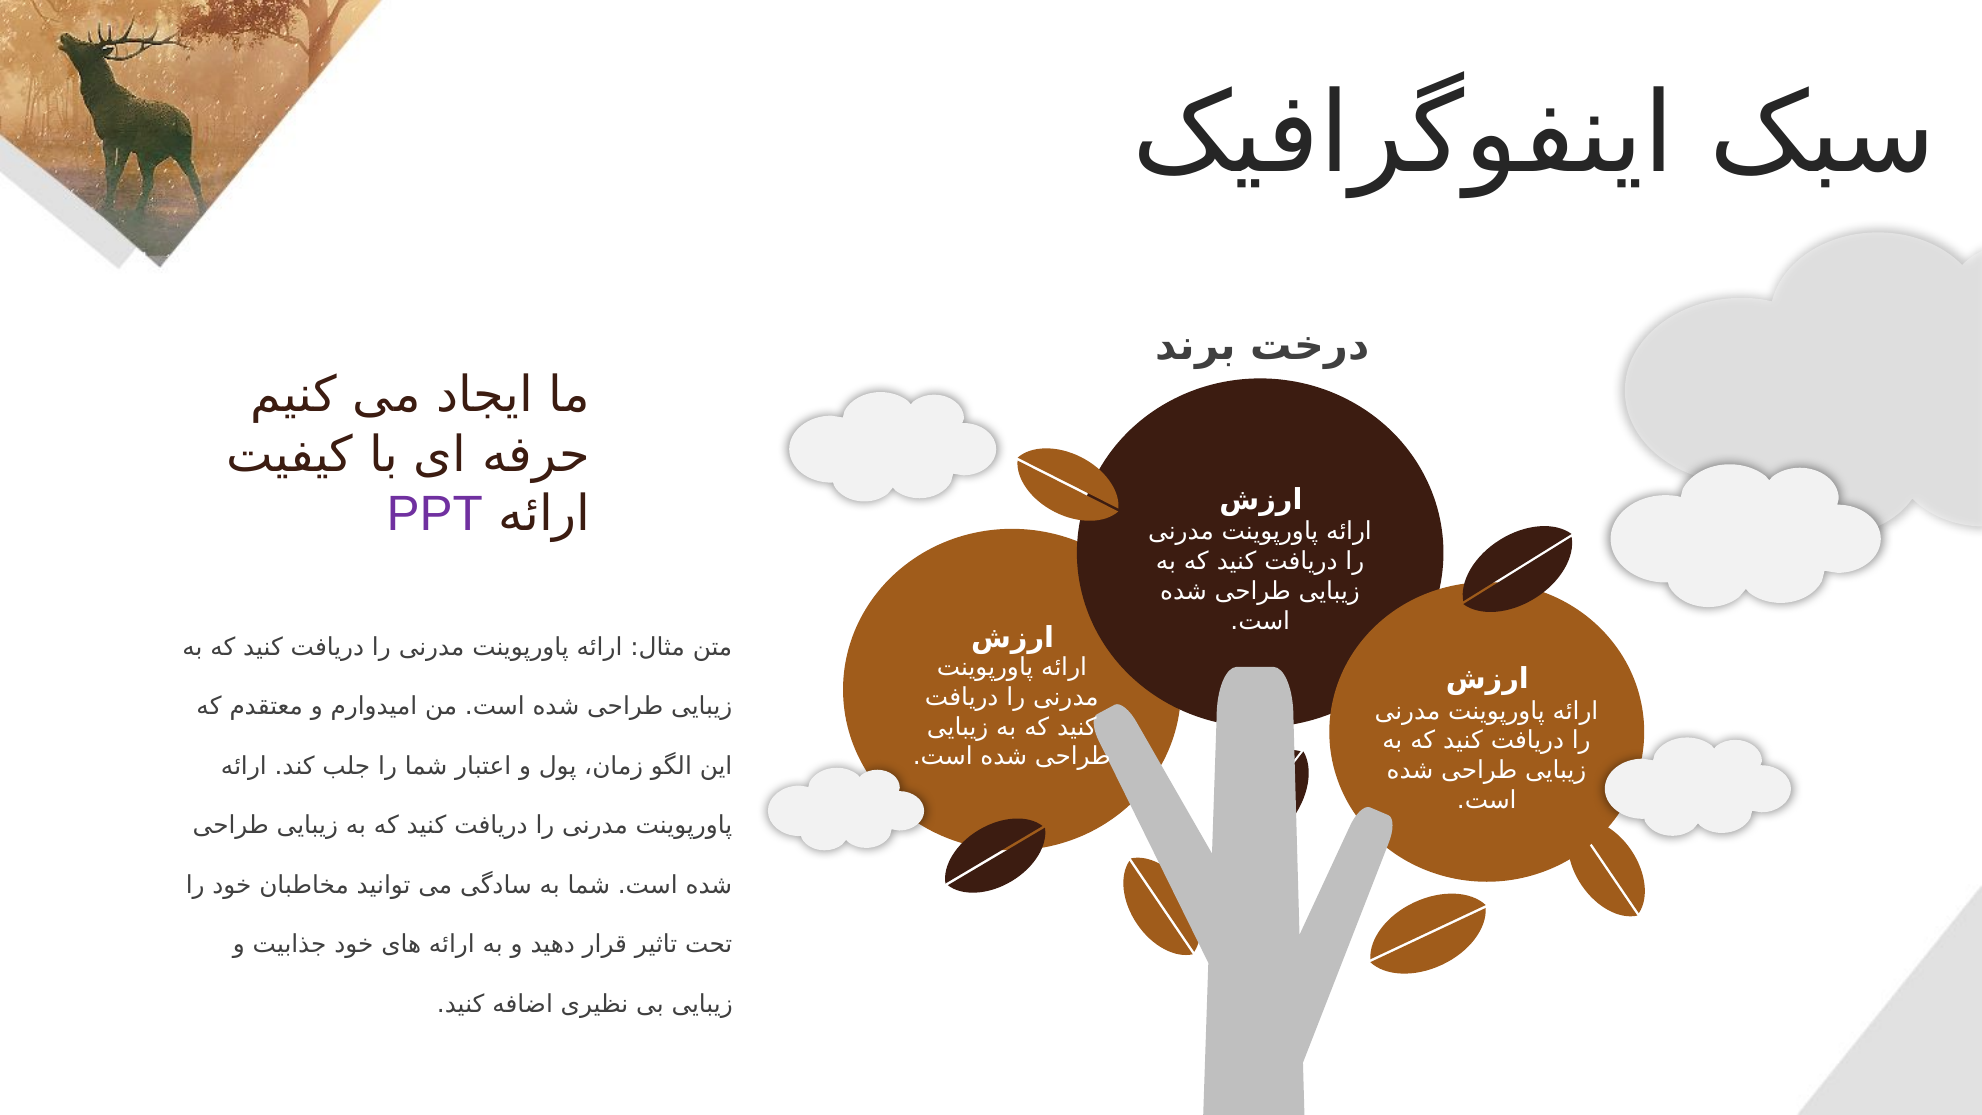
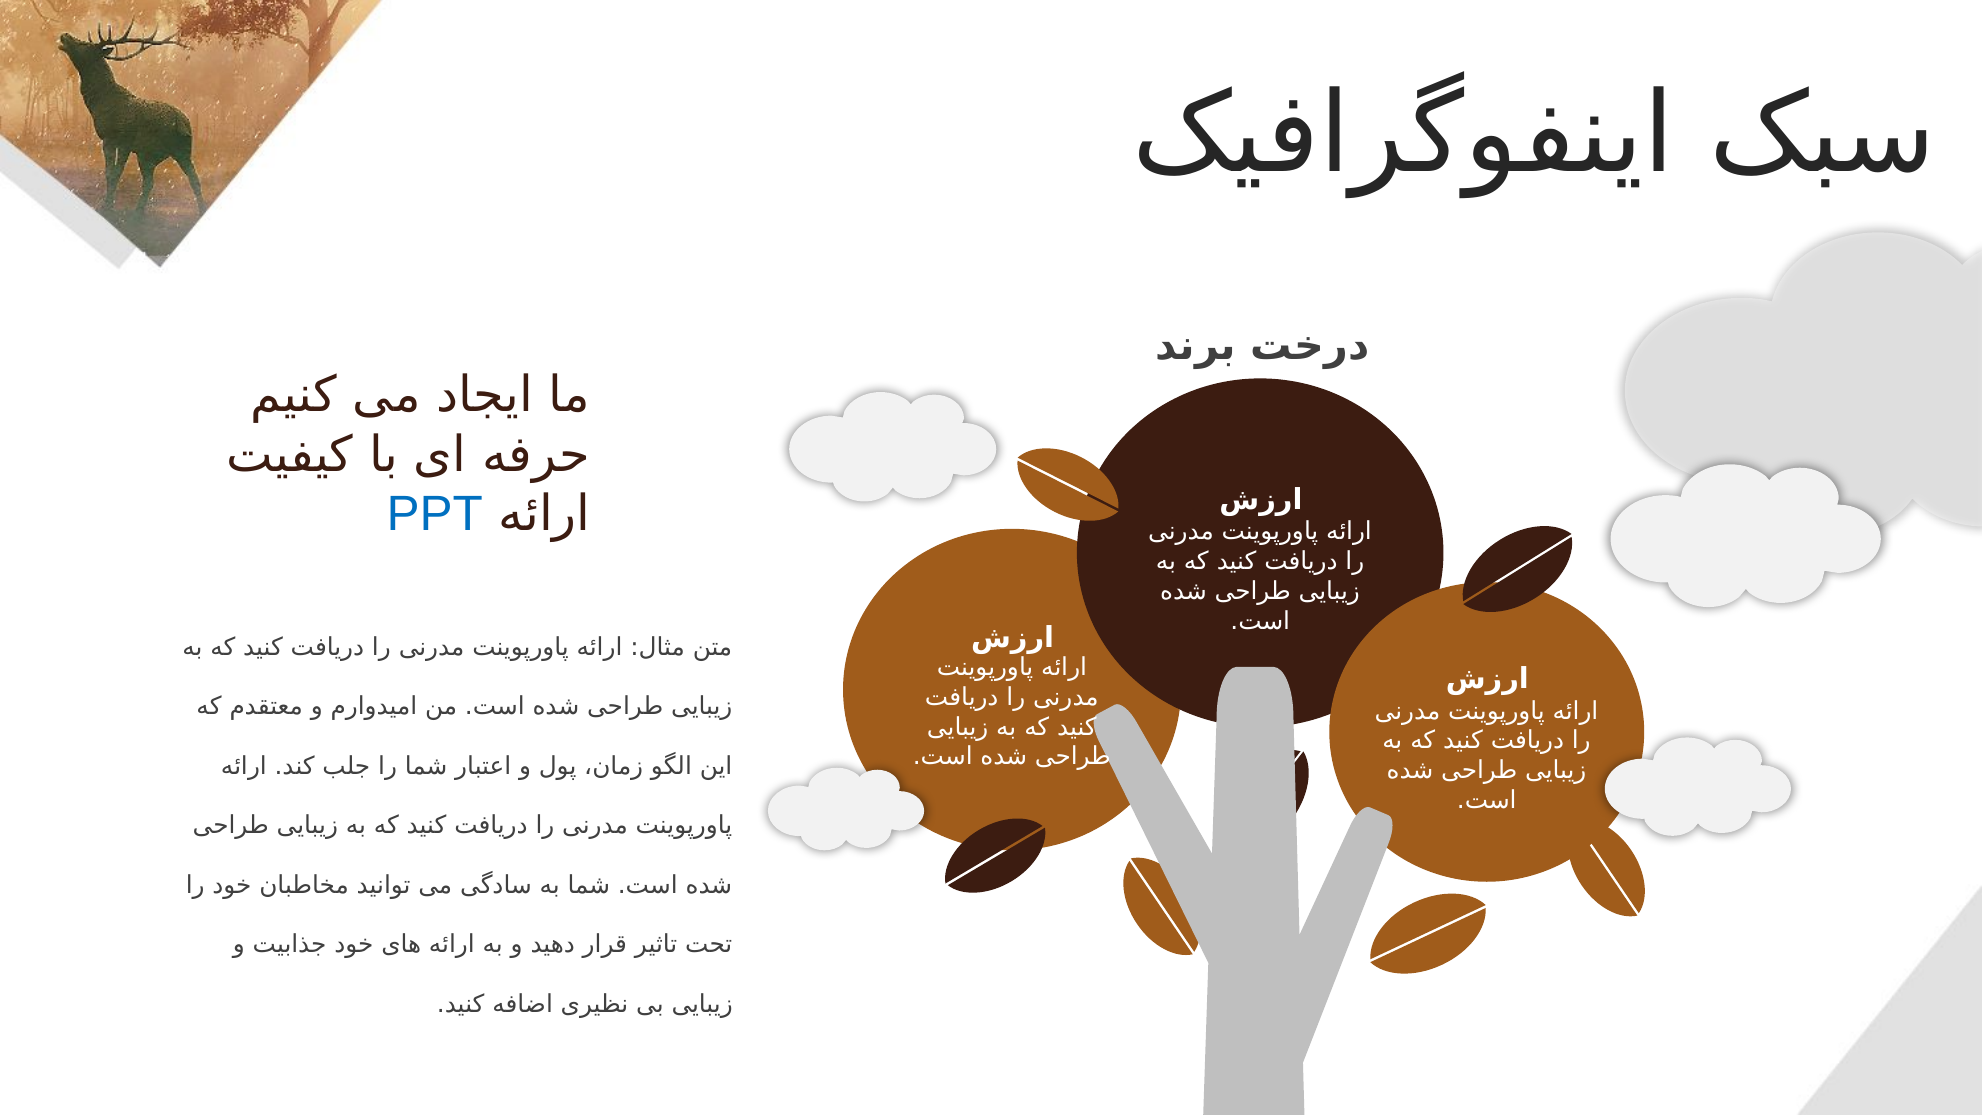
PPT colour: purple -> blue
